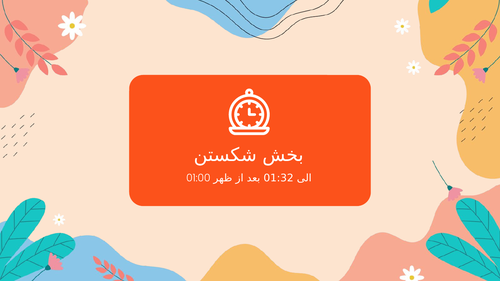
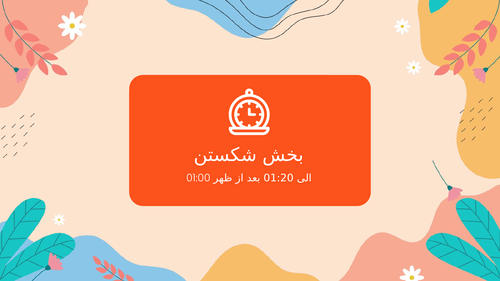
01:32: 01:32 -> 01:20
